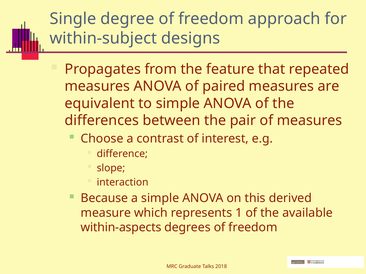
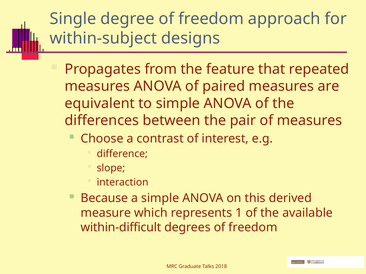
within-aspects: within-aspects -> within-difficult
